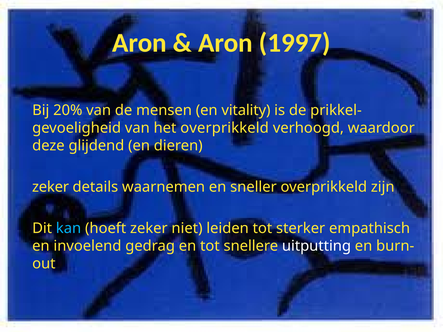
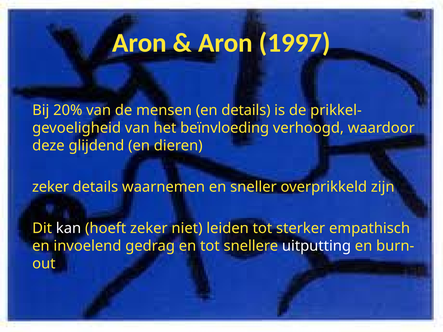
en vitality: vitality -> details
het overprikkeld: overprikkeld -> beïnvloeding
kan colour: light blue -> white
